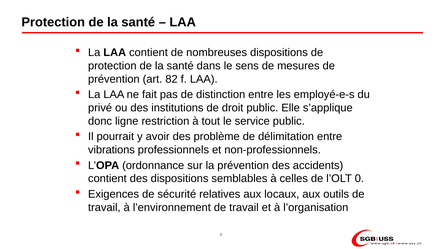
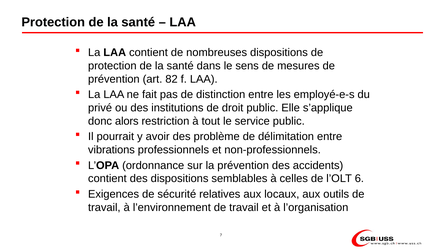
ligne: ligne -> alors
0: 0 -> 6
